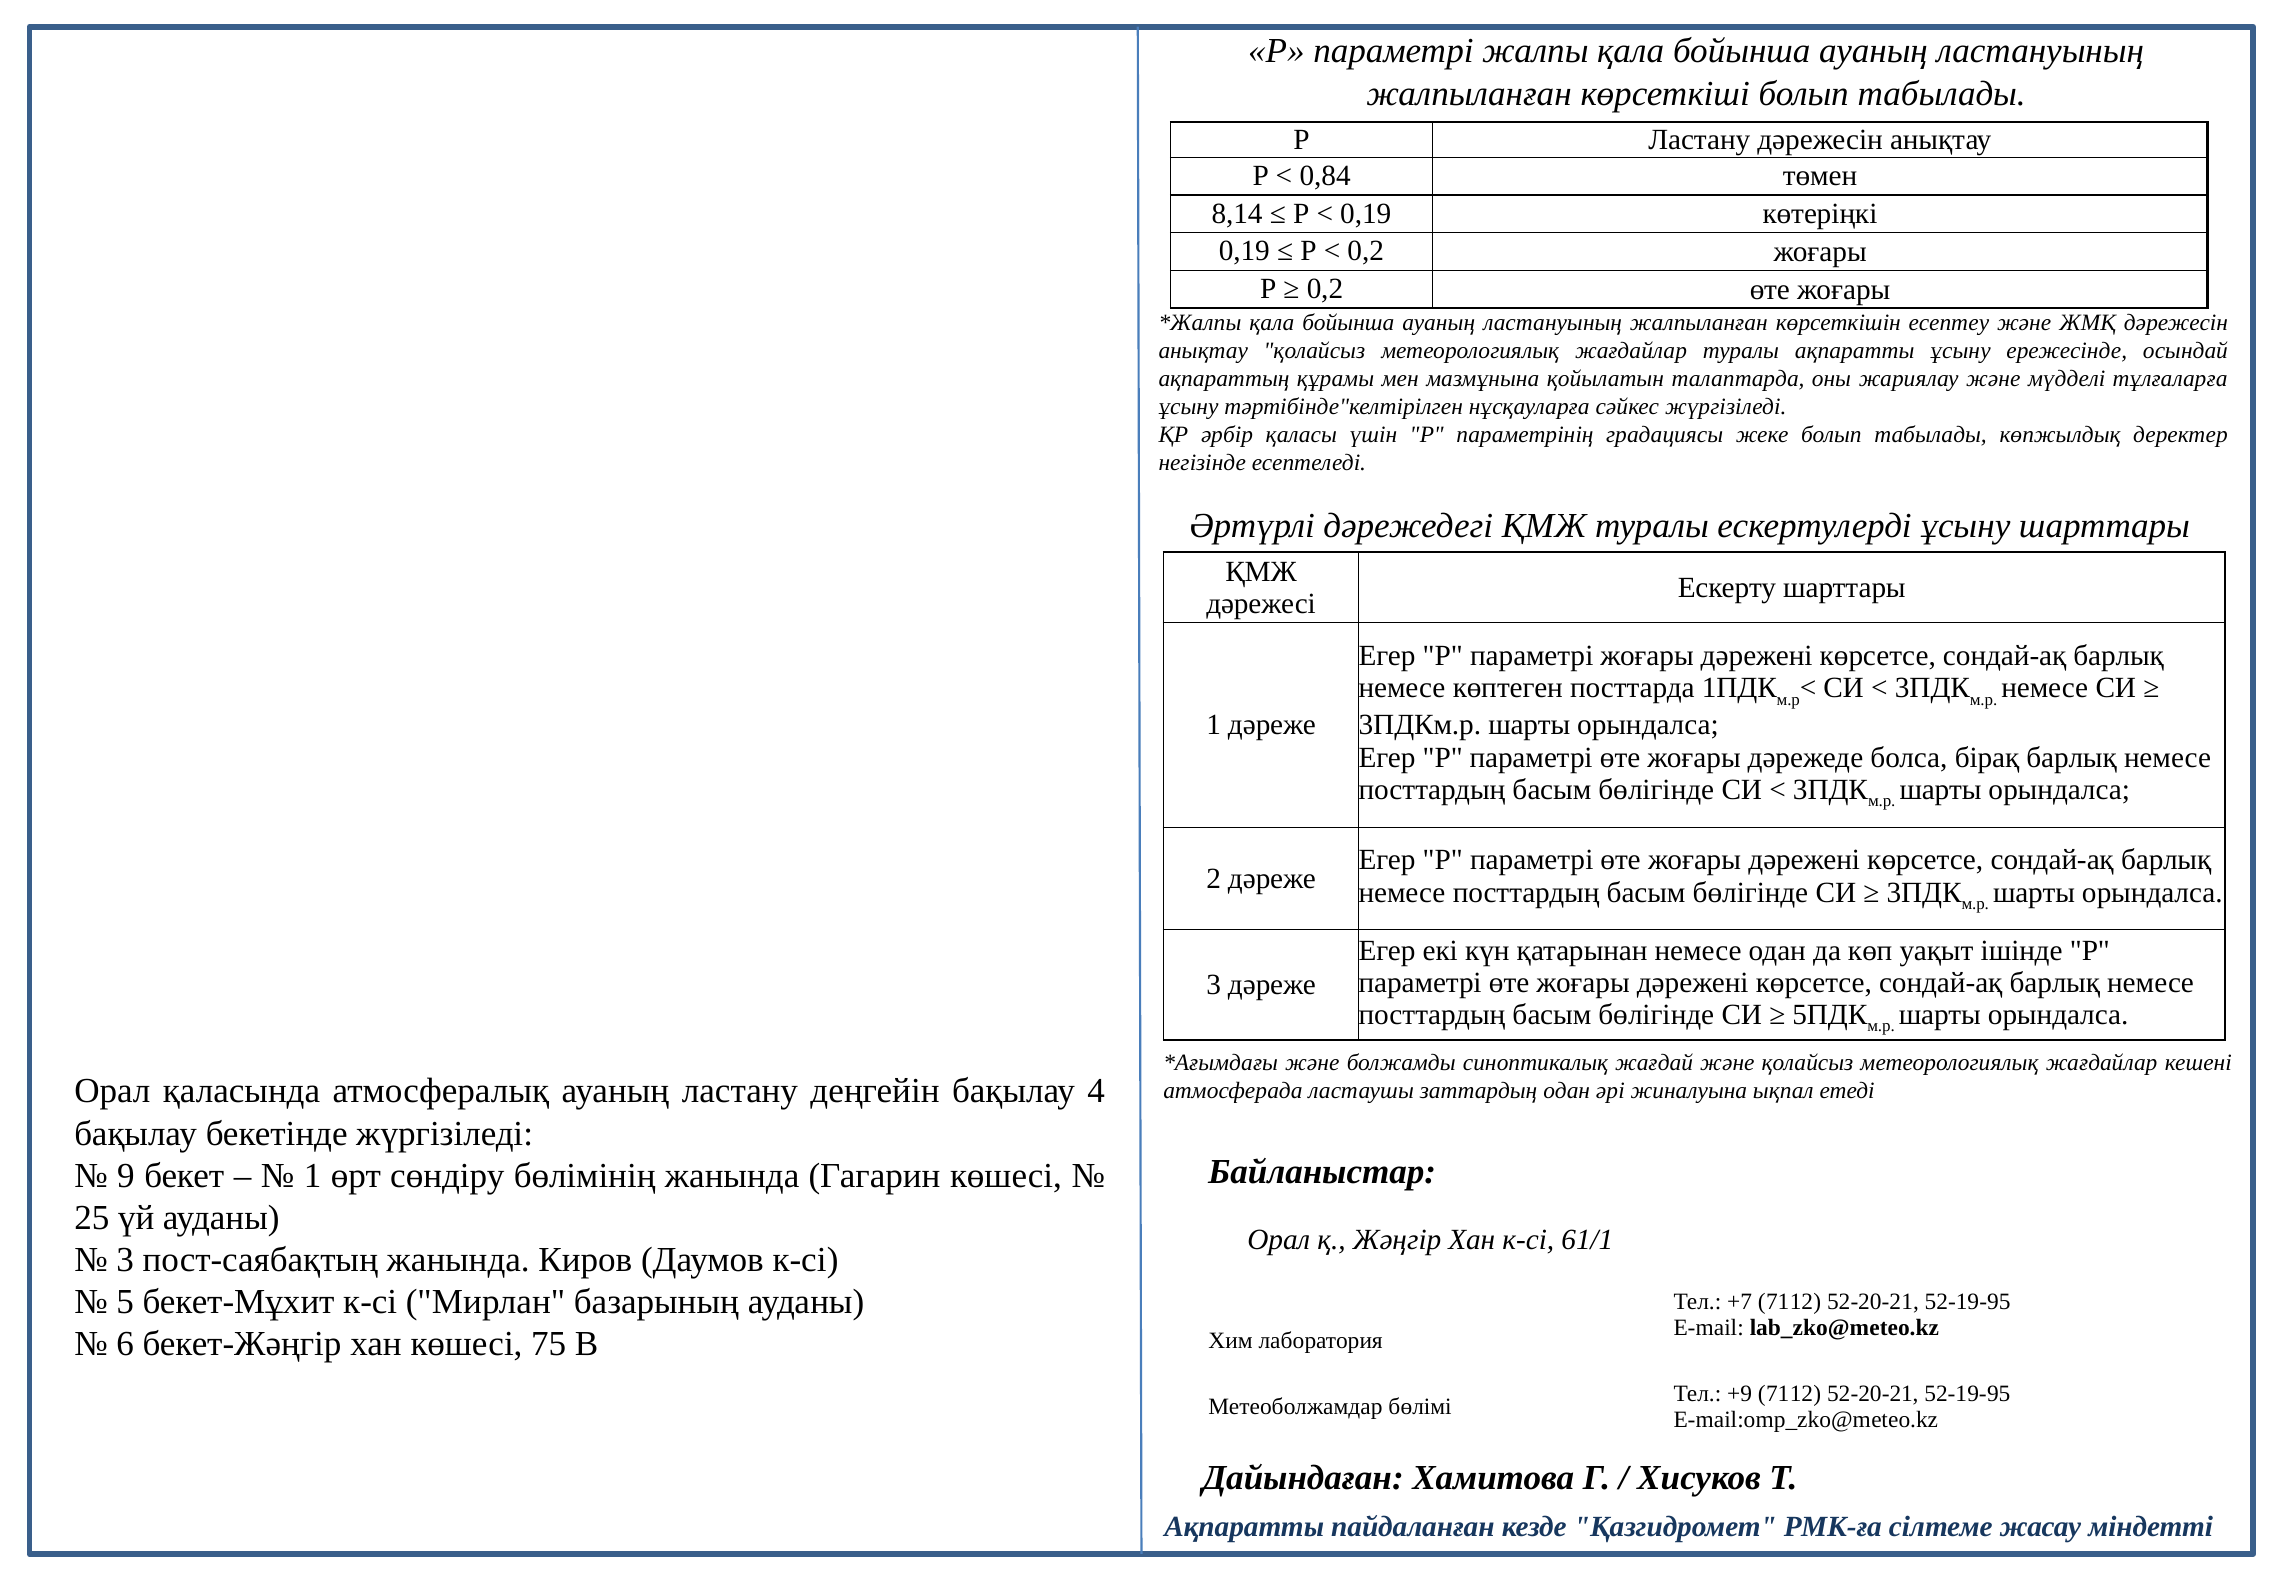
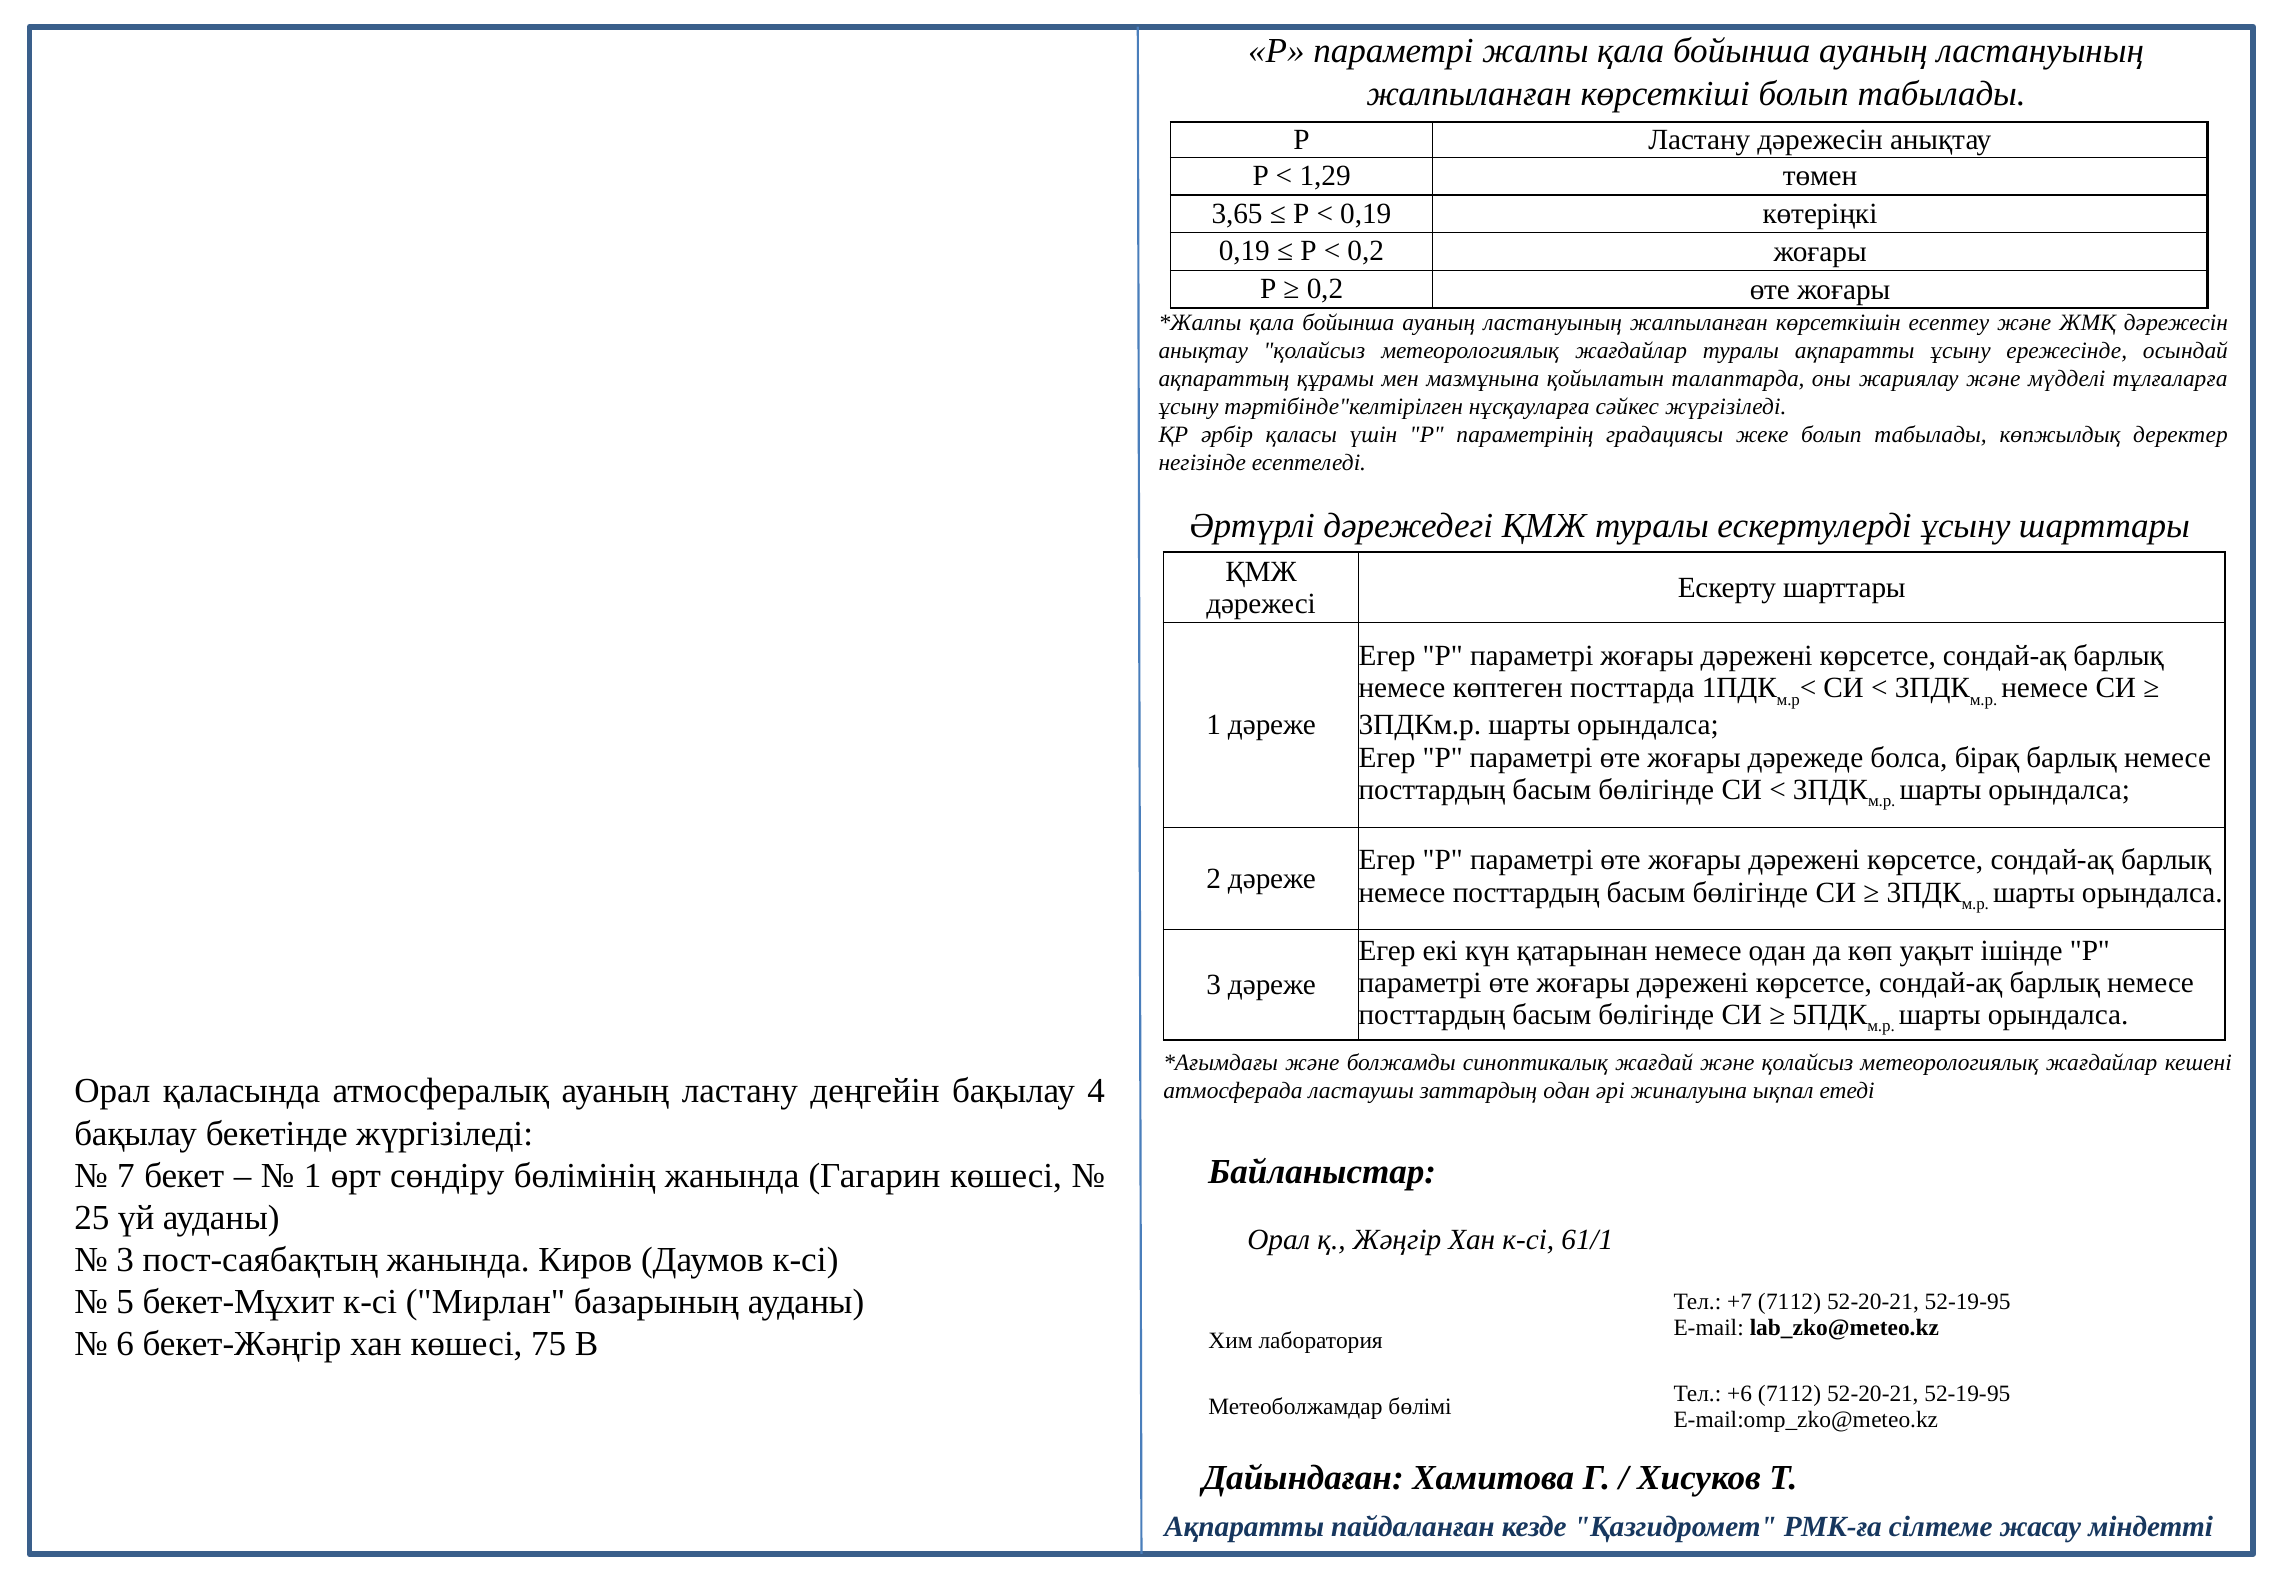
0,84: 0,84 -> 1,29
8,14: 8,14 -> 3,65
9: 9 -> 7
+9: +9 -> +6
